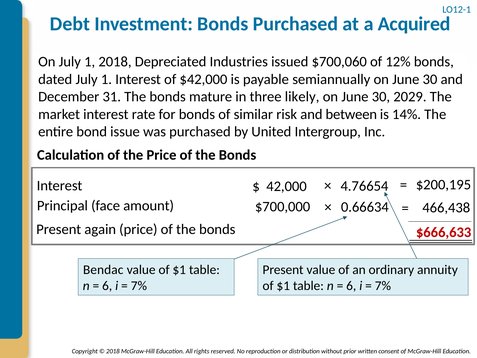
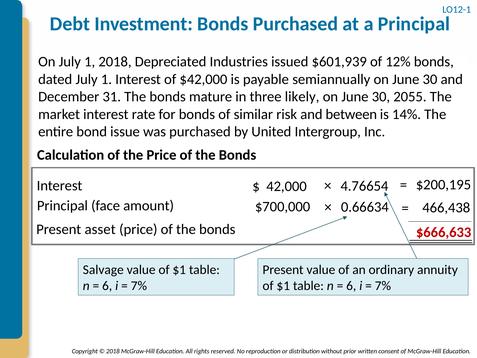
a Acquired: Acquired -> Principal
$700,060: $700,060 -> $601,939
2029: 2029 -> 2055
again: again -> asset
Bendac: Bendac -> Salvage
